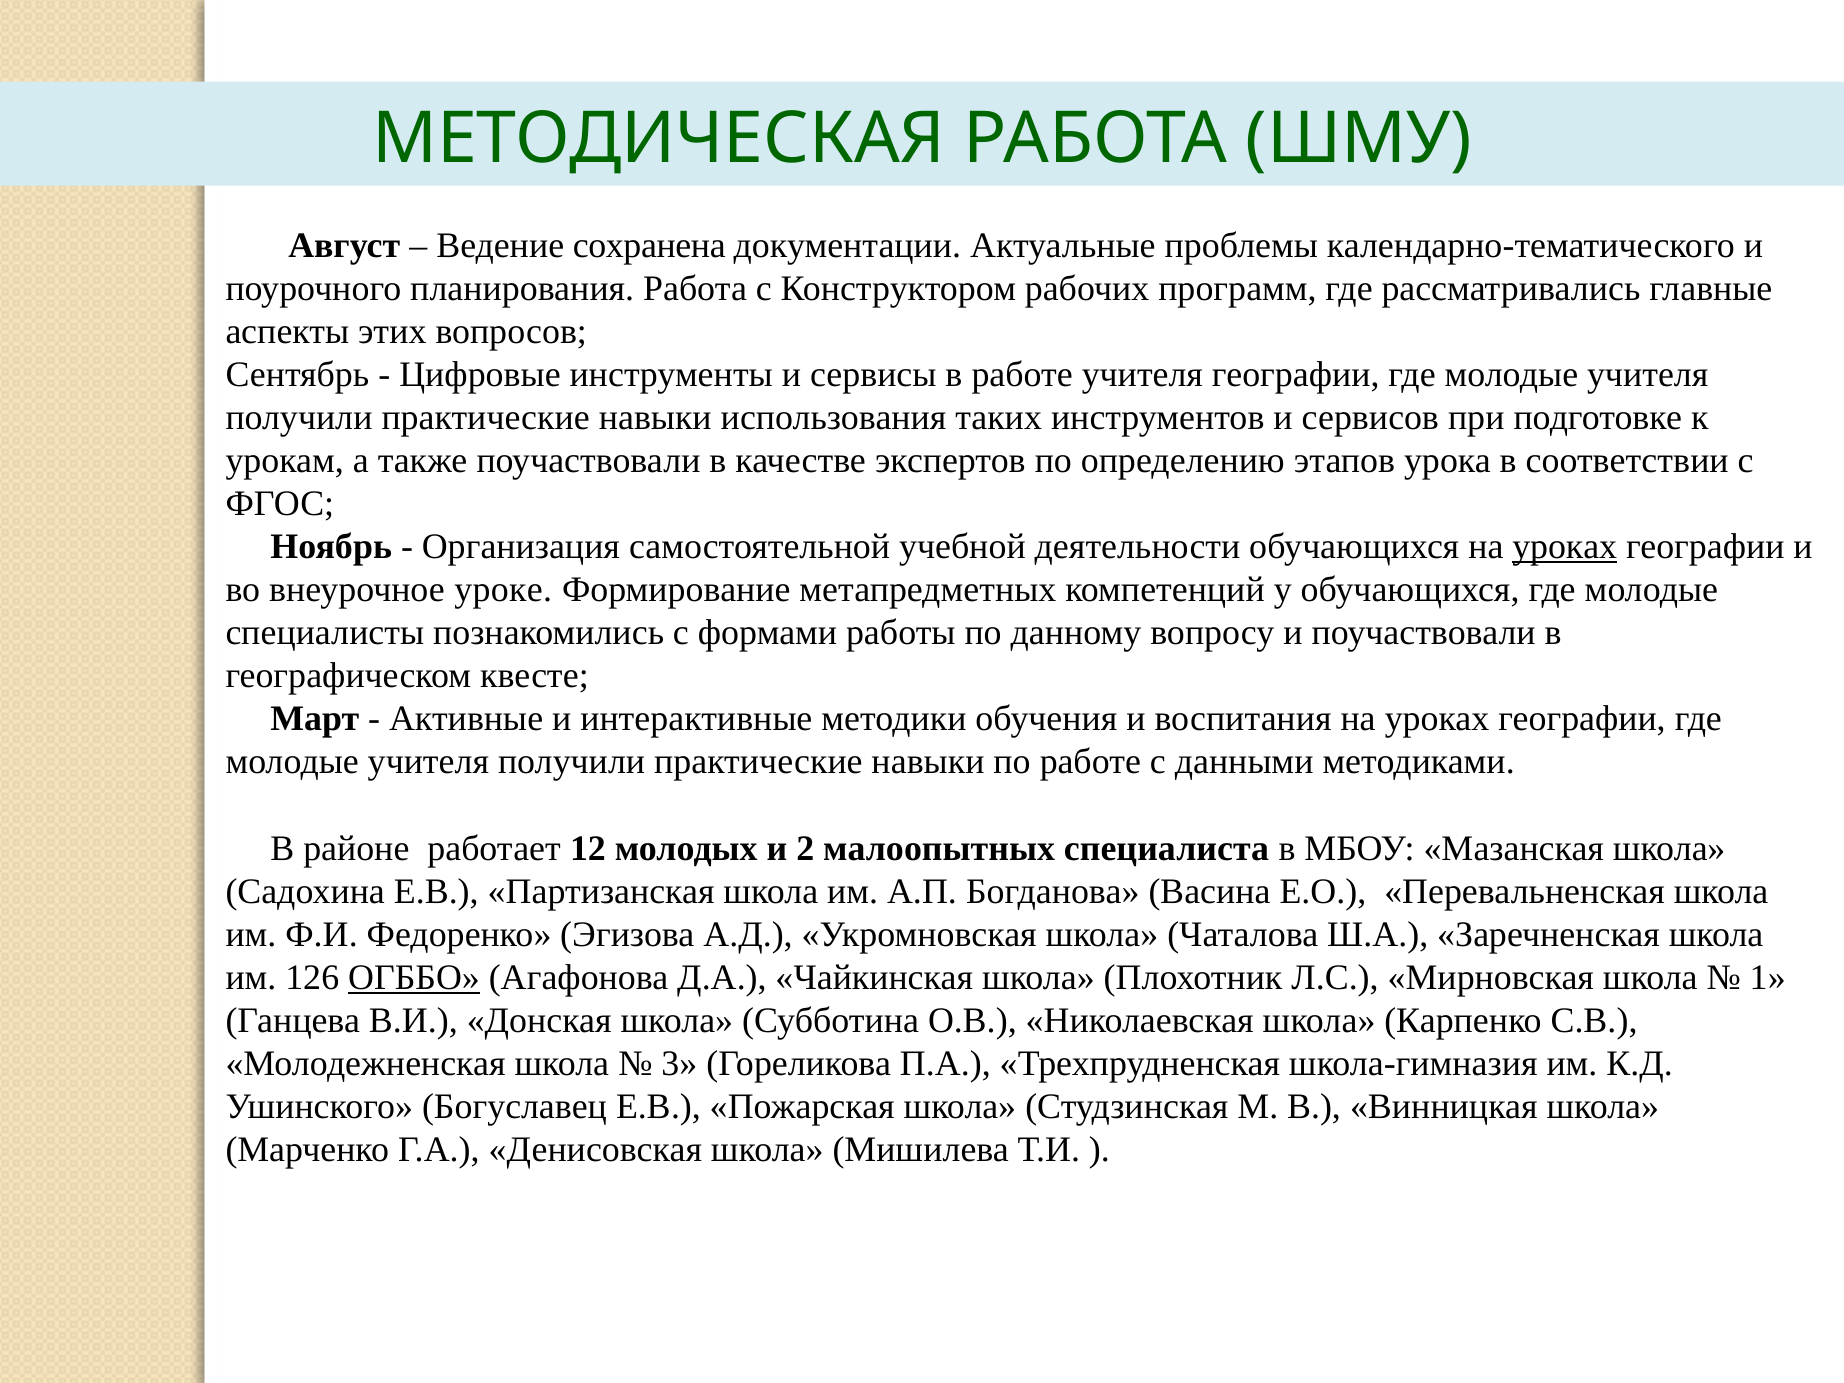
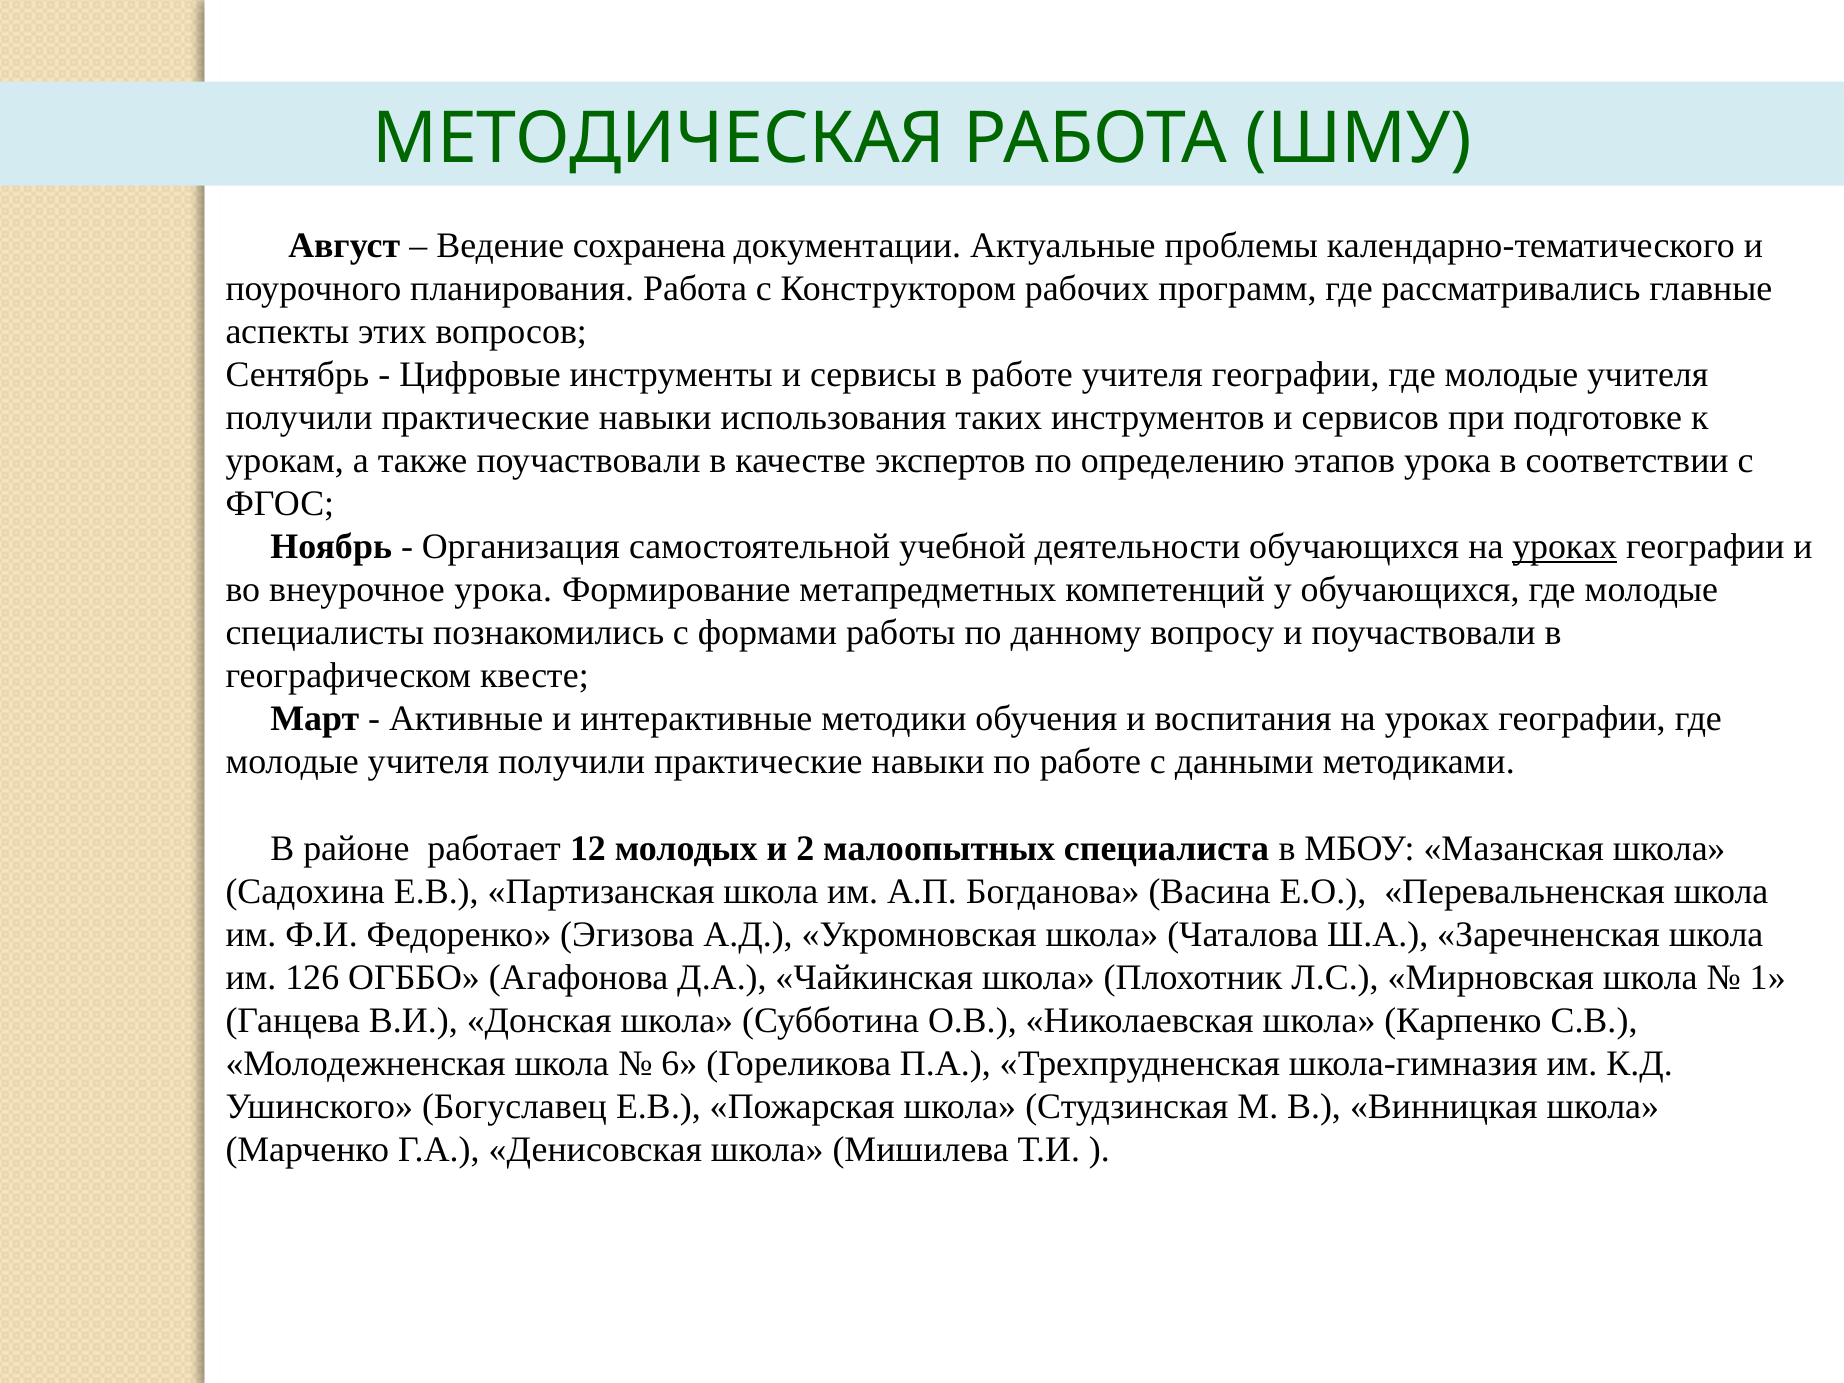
внеурочное уроке: уроке -> урока
ОГББО underline: present -> none
3: 3 -> 6
